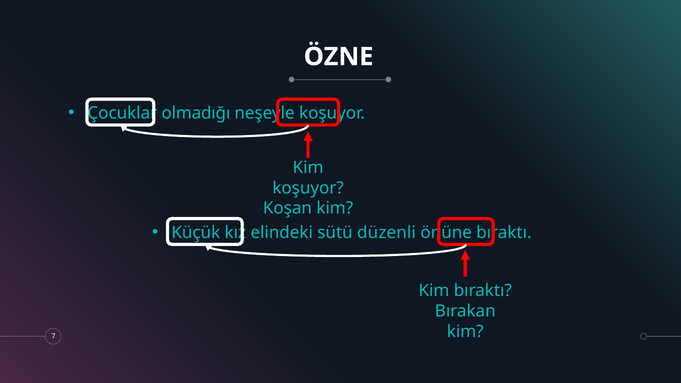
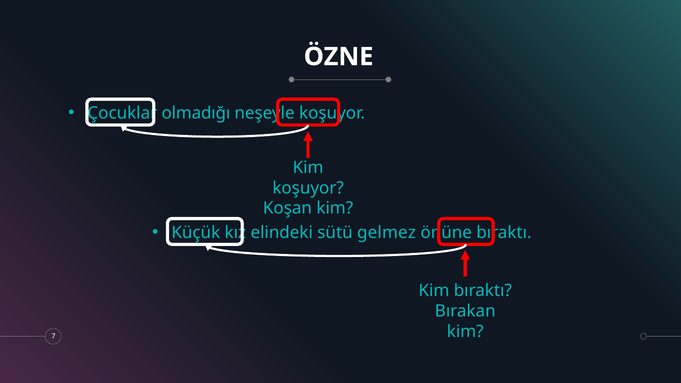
düzenli: düzenli -> gelmez
